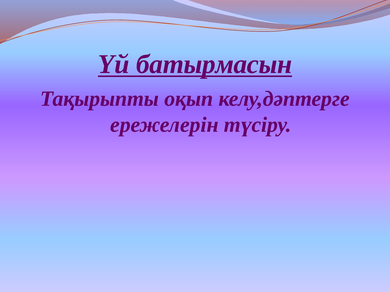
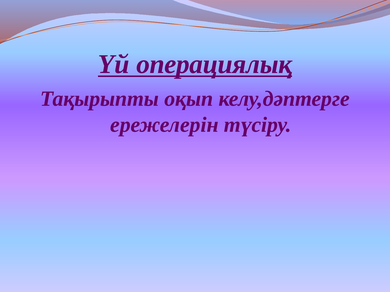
батырмасын: батырмасын -> операциялық
